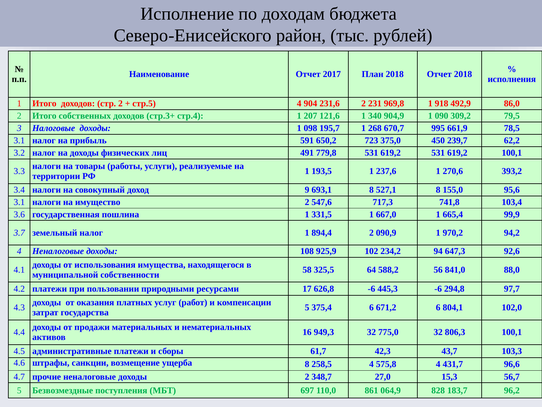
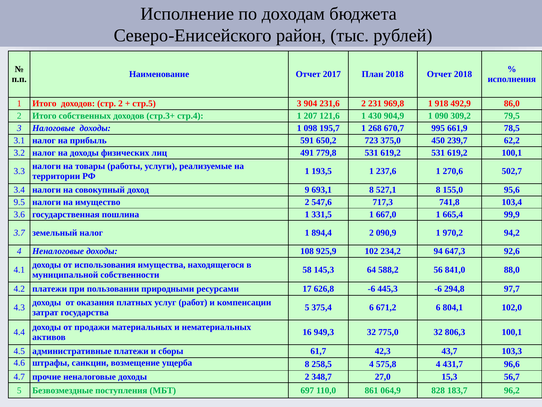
стр.5 4: 4 -> 3
340: 340 -> 430
393,2: 393,2 -> 502,7
3.1 at (19, 202): 3.1 -> 9.5
325,5: 325,5 -> 145,3
